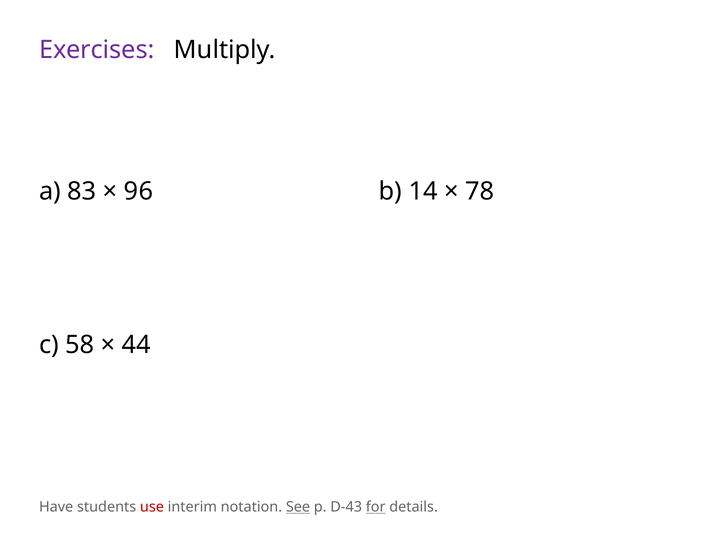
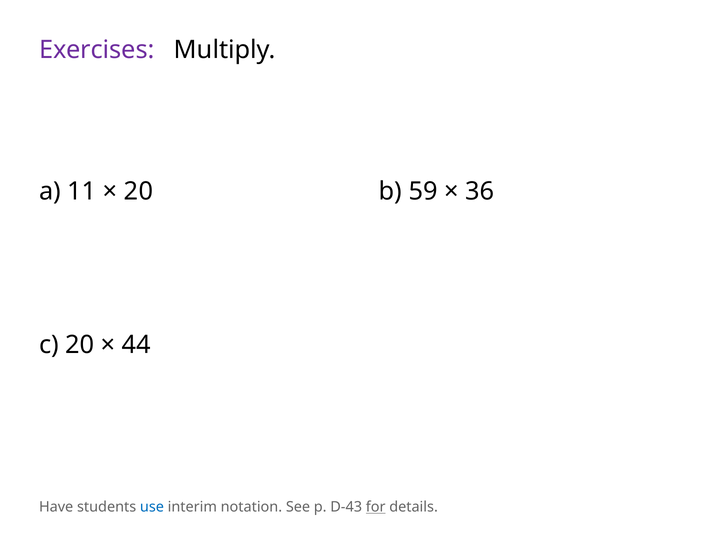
83: 83 -> 11
96 at (139, 191): 96 -> 20
14: 14 -> 59
78: 78 -> 36
c 58: 58 -> 20
use colour: red -> blue
See underline: present -> none
